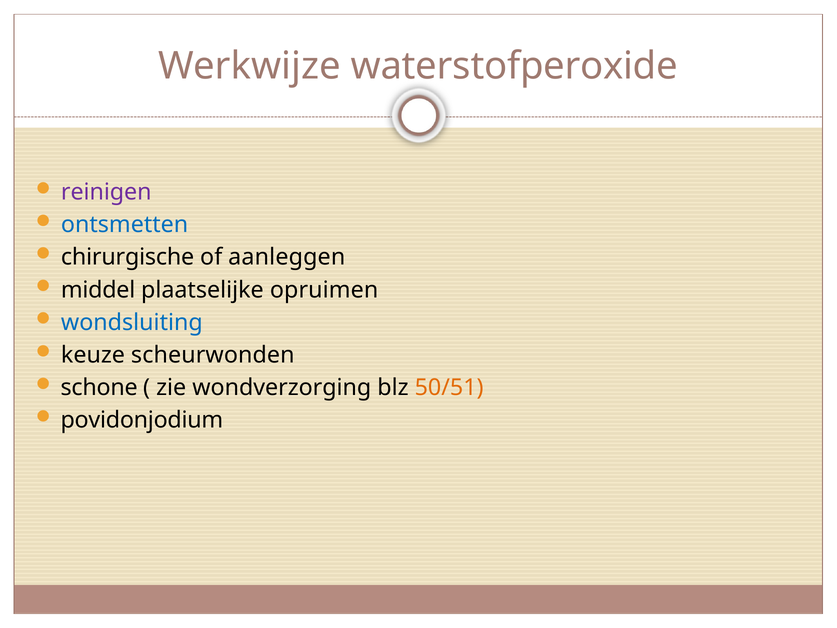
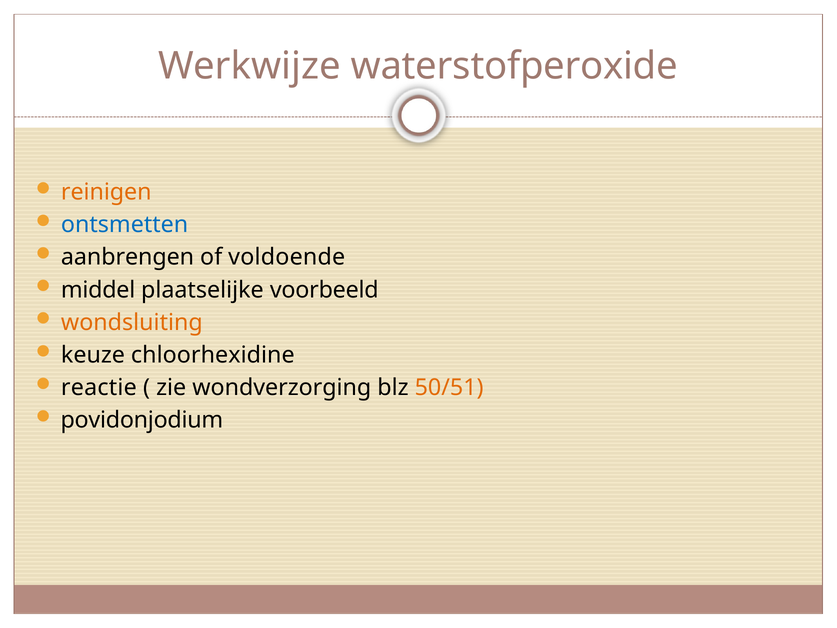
reinigen colour: purple -> orange
chirurgische: chirurgische -> aanbrengen
aanleggen: aanleggen -> voldoende
opruimen: opruimen -> voorbeeld
wondsluiting colour: blue -> orange
scheurwonden: scheurwonden -> chloorhexidine
schone: schone -> reactie
